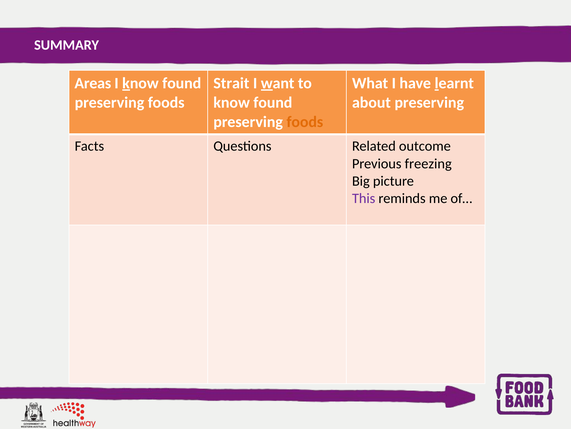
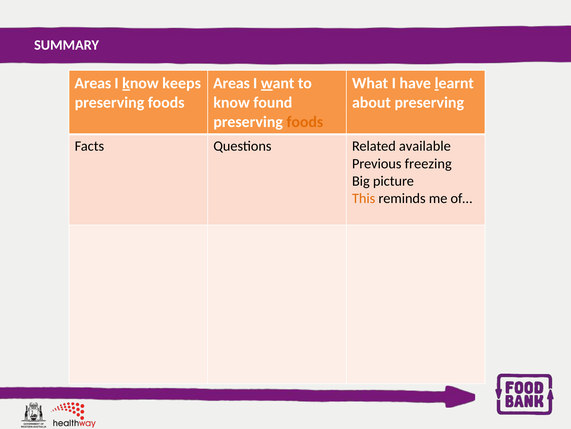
I know found: found -> keeps
Strait at (231, 83): Strait -> Areas
outcome: outcome -> available
This colour: purple -> orange
